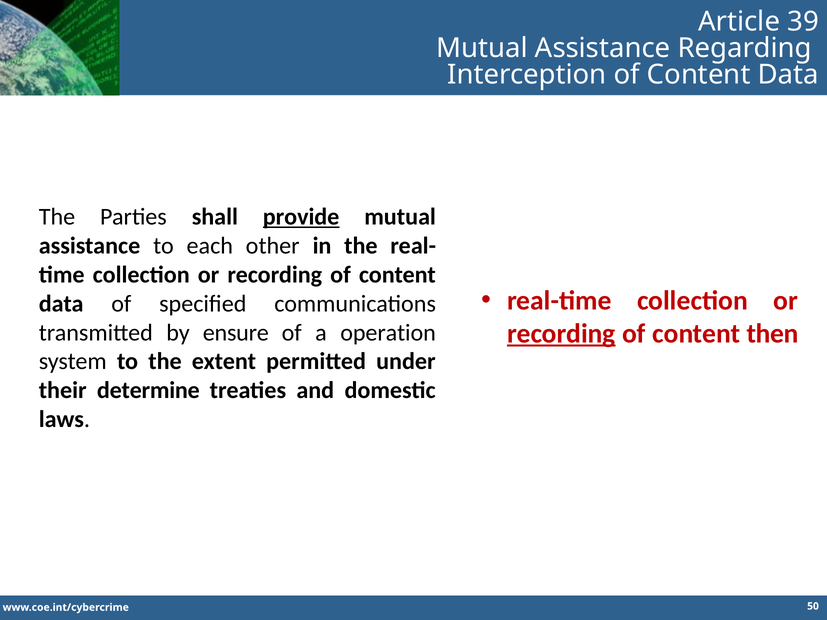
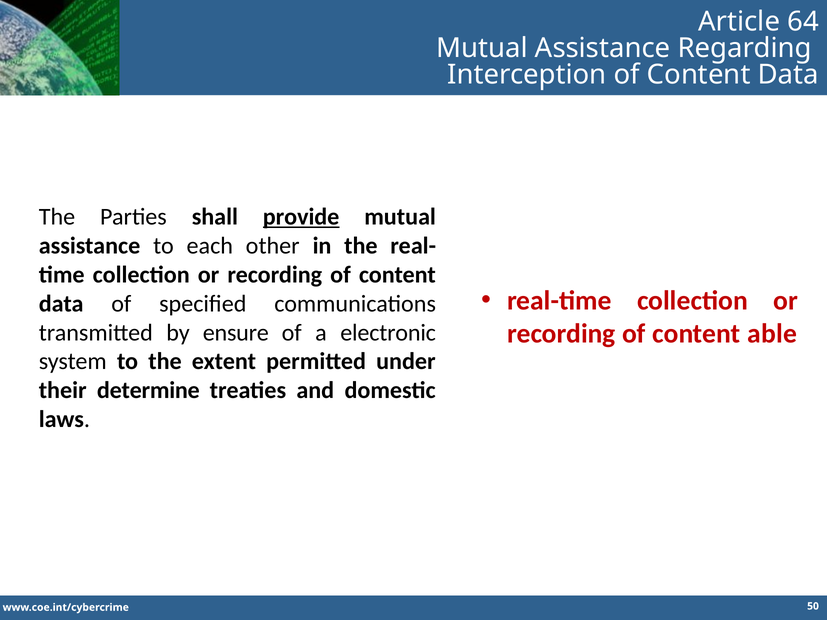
39: 39 -> 64
recording at (561, 334) underline: present -> none
then: then -> able
operation: operation -> electronic
